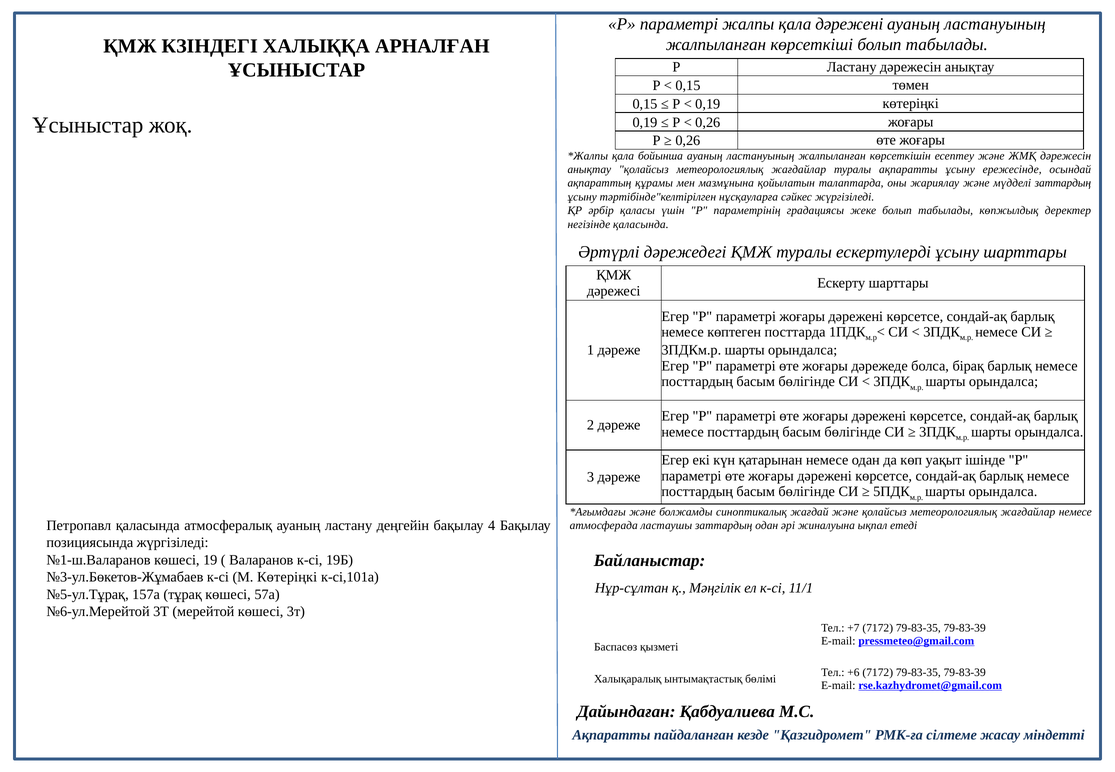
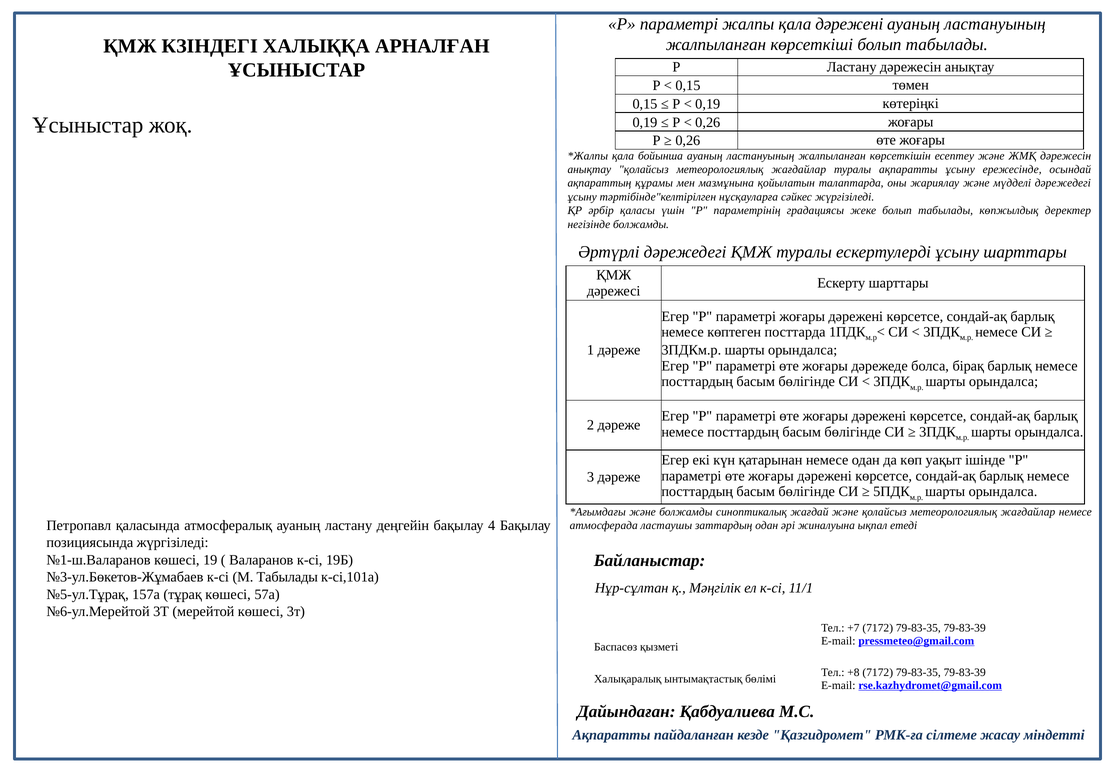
мүдделі заттардың: заттардың -> дәрежедегі
негізінде қаласында: қаласында -> болжамды
М Көтеріңкі: Көтеріңкі -> Табылады
+6: +6 -> +8
